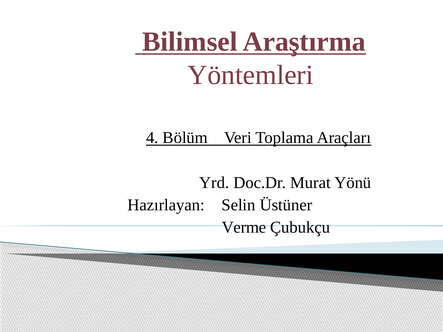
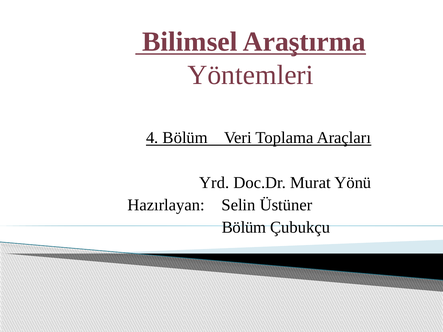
Verme at (244, 228): Verme -> Bölüm
